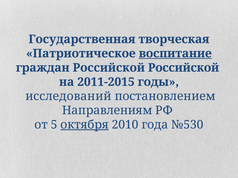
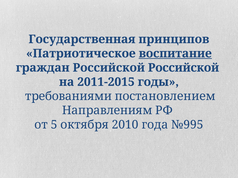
творческая: творческая -> принципов
исследований: исследований -> требованиями
октября underline: present -> none
№530: №530 -> №995
